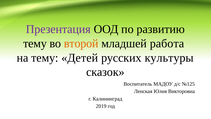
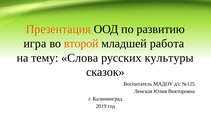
Презентация colour: purple -> orange
тему at (35, 43): тему -> игра
Детей: Детей -> Слова
